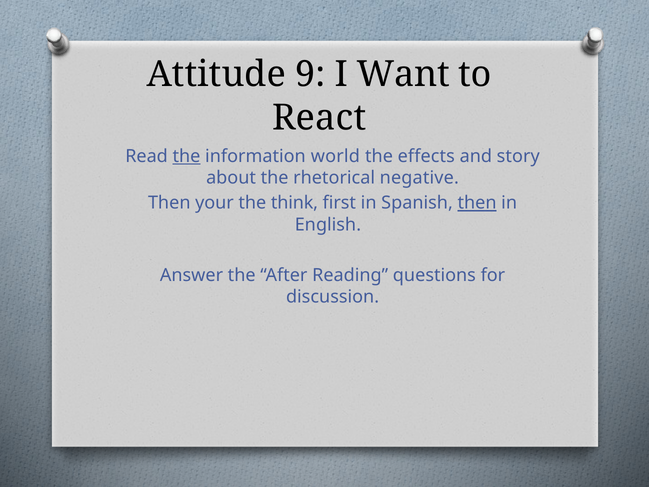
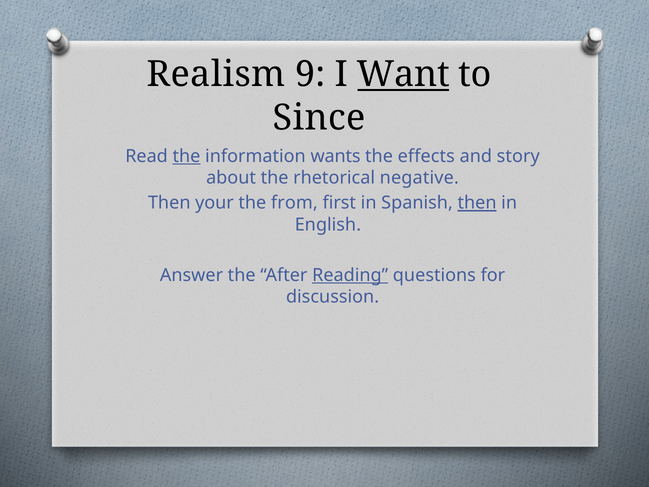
Attitude: Attitude -> Realism
Want underline: none -> present
React: React -> Since
world: world -> wants
think: think -> from
Reading underline: none -> present
